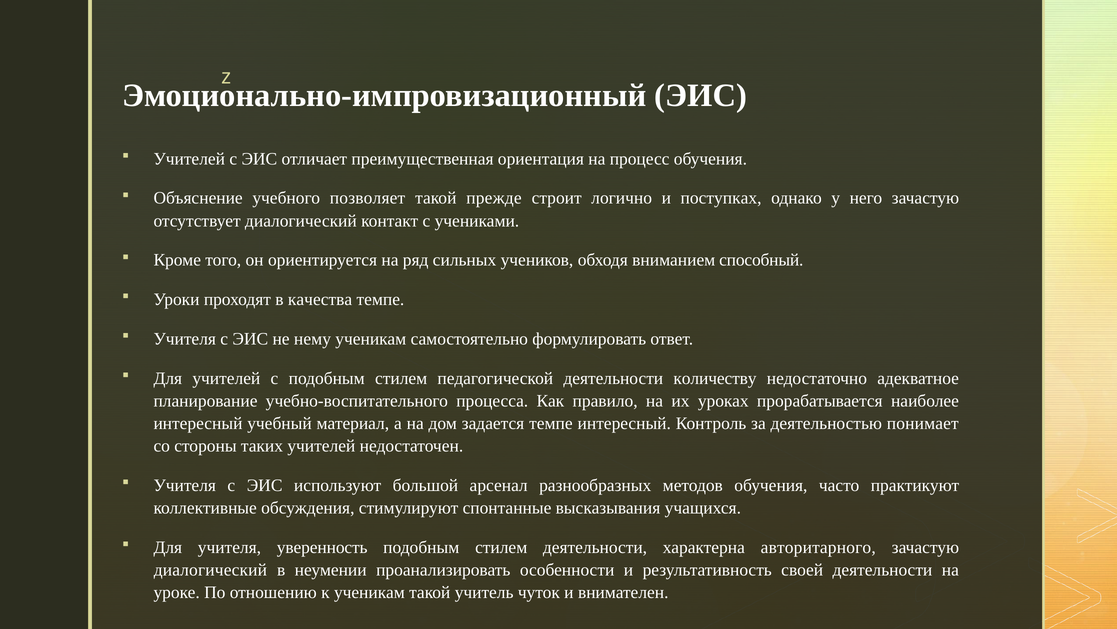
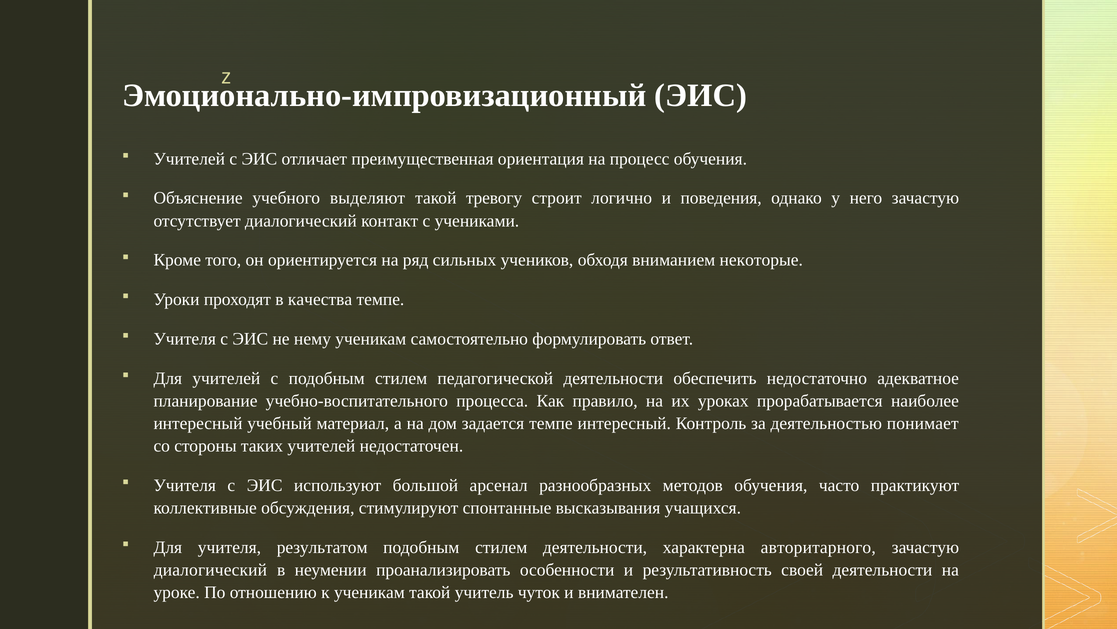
позволяет: позволяет -> выделяют
прежде: прежде -> тревогу
поступках: поступках -> поведения
способный: способный -> некоторые
количеству: количеству -> обеспечить
уверенность: уверенность -> результатом
